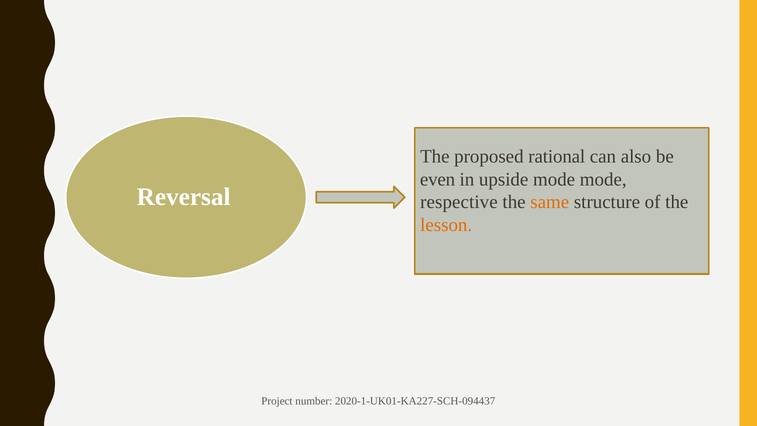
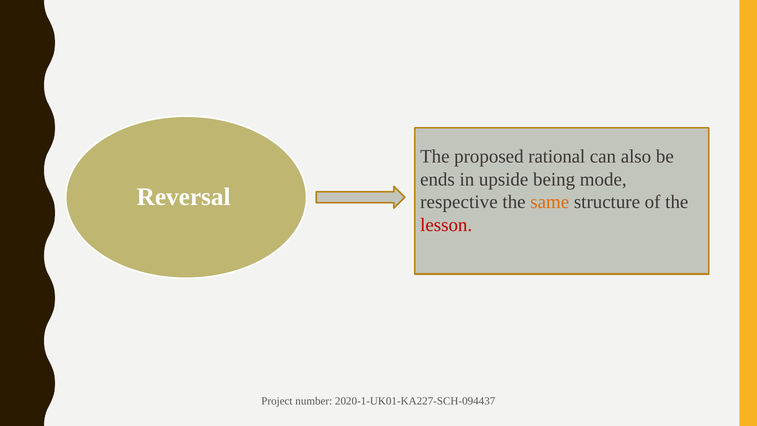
even: even -> ends
upside mode: mode -> being
lesson colour: orange -> red
